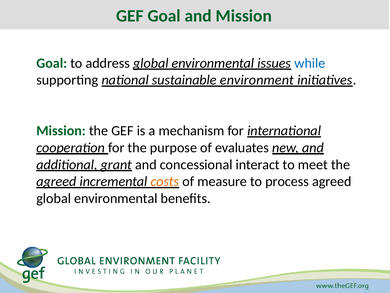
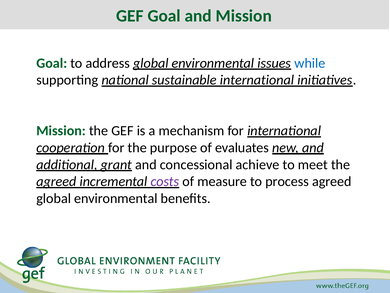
sustainable environment: environment -> international
interact: interact -> achieve
costs colour: orange -> purple
